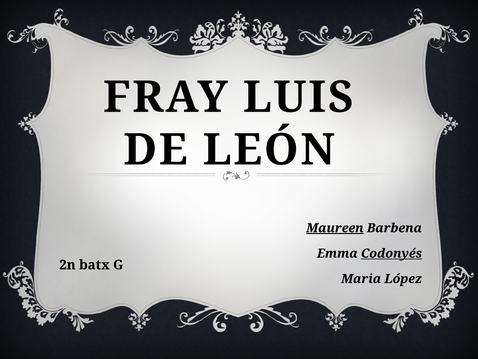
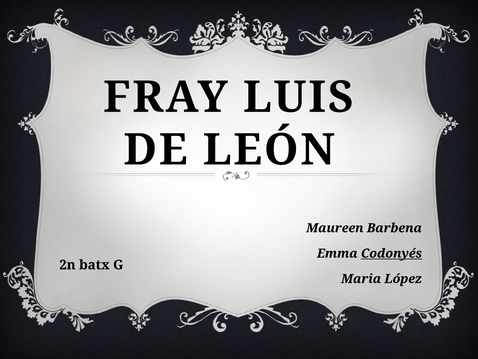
Maureen underline: present -> none
